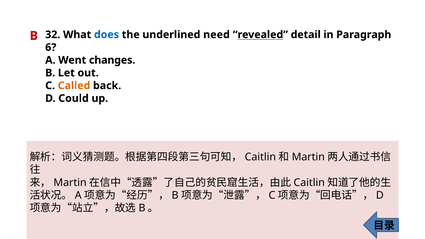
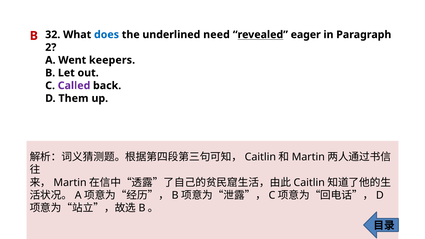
detail: detail -> eager
6: 6 -> 2
changes: changes -> keepers
Called colour: orange -> purple
Could: Could -> Them
